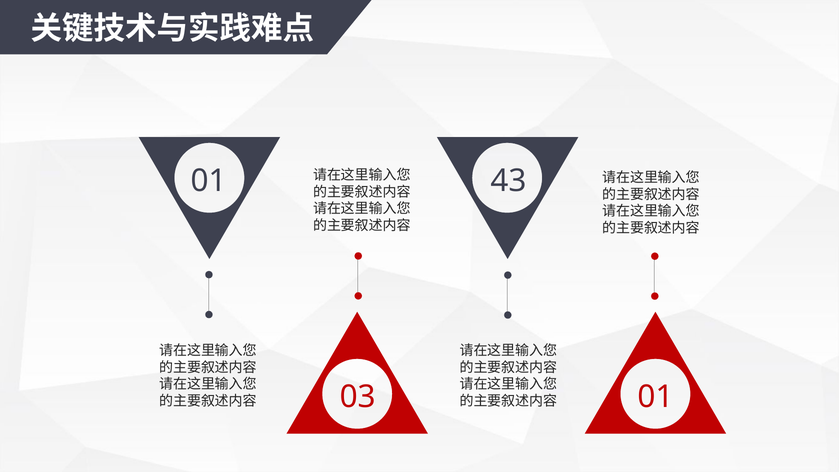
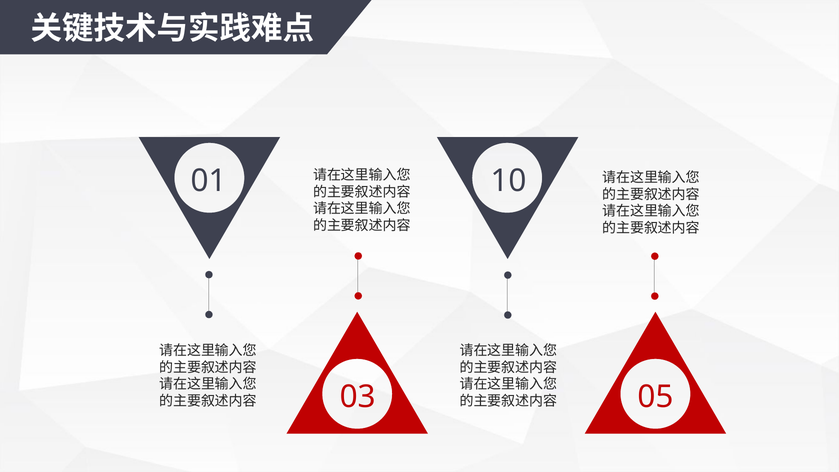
43: 43 -> 10
03 01: 01 -> 05
